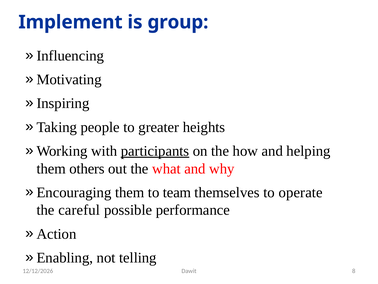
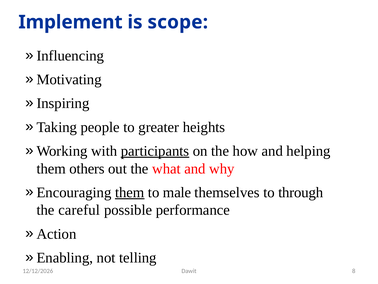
group: group -> scope
them at (130, 192) underline: none -> present
team: team -> male
operate: operate -> through
